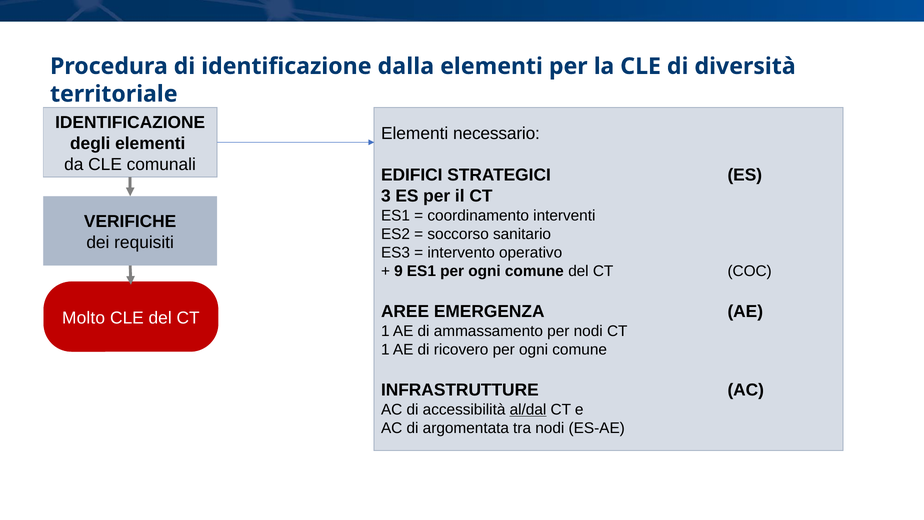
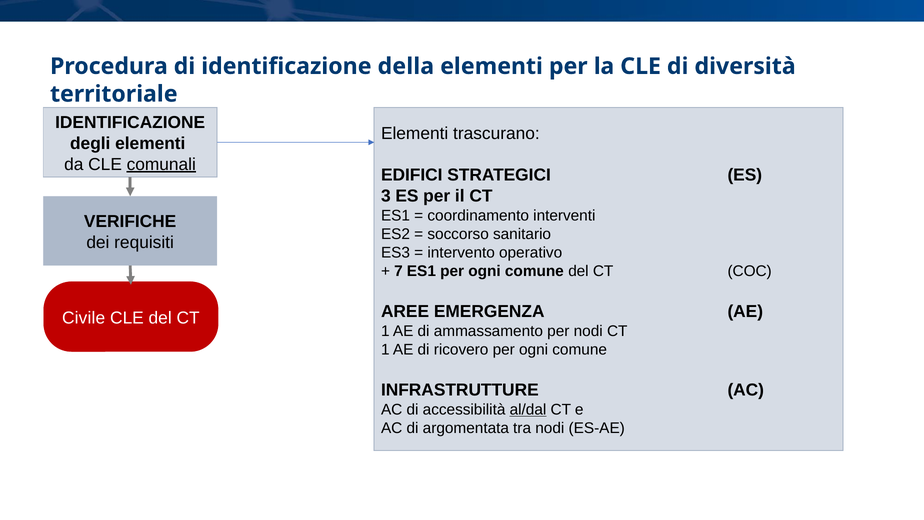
dalla: dalla -> della
necessario: necessario -> trascurano
comunali underline: none -> present
9: 9 -> 7
Molto: Molto -> Civile
